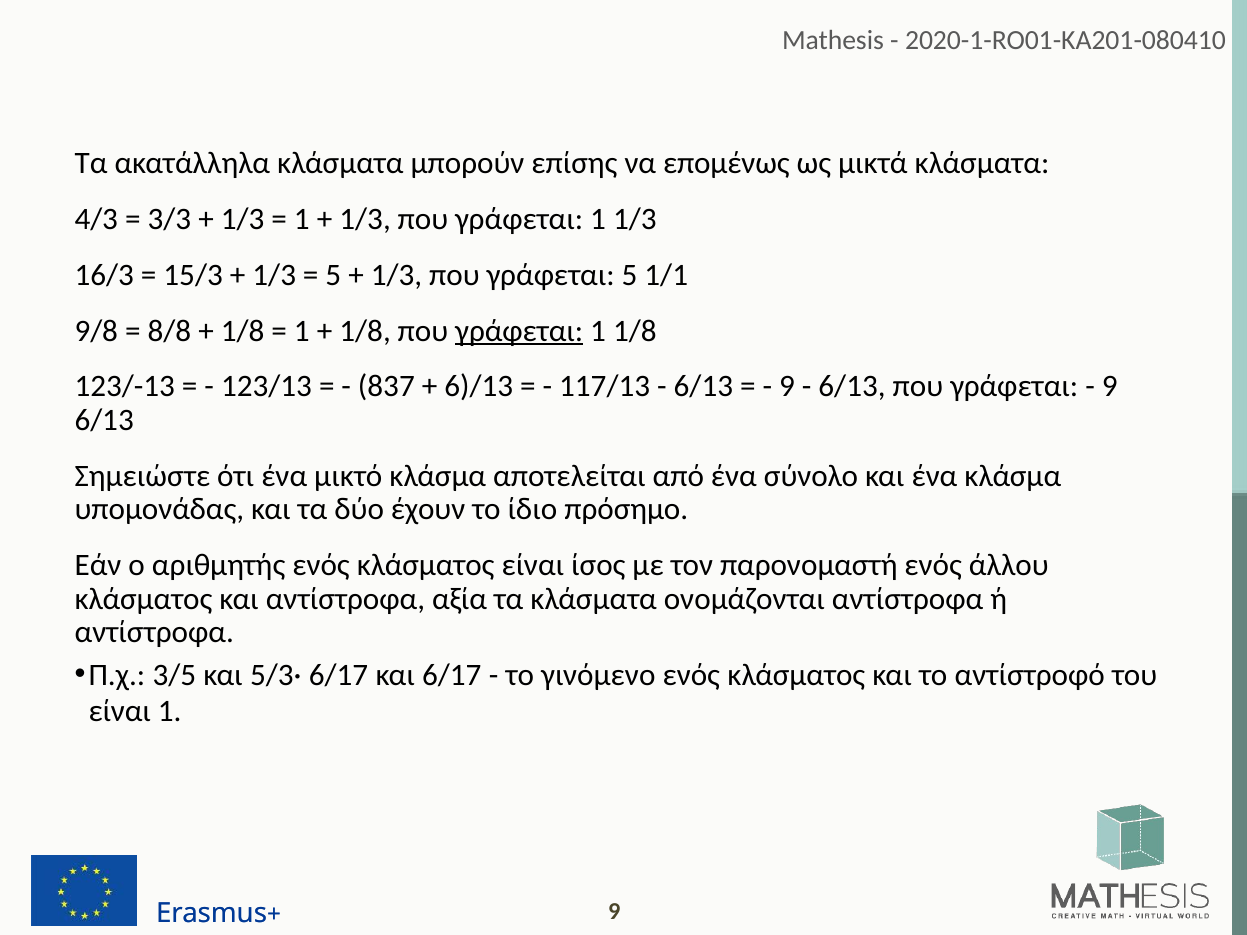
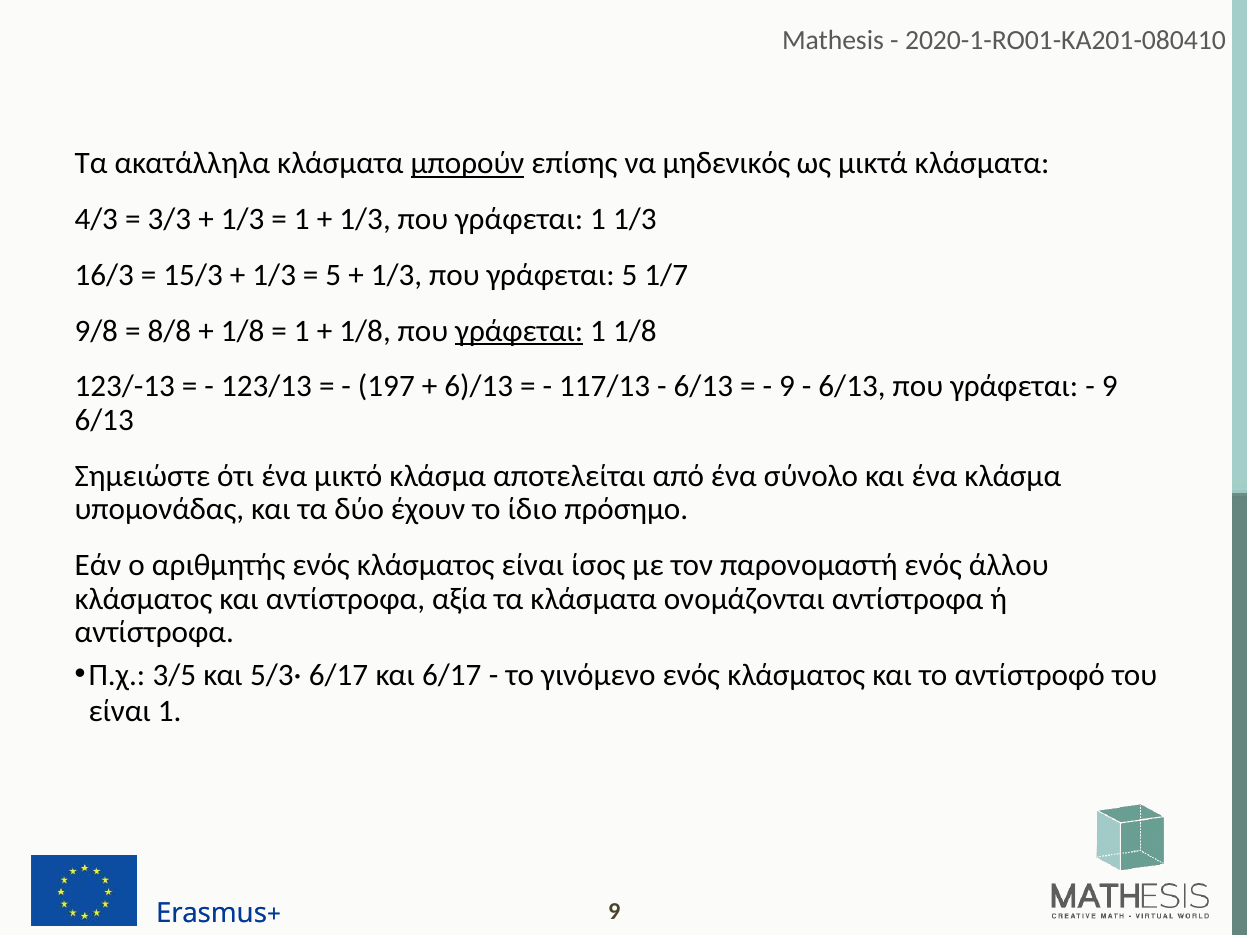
μπορούν underline: none -> present
επομένως: επομένως -> μηδενικός
1/1: 1/1 -> 1/7
837: 837 -> 197
